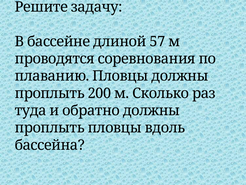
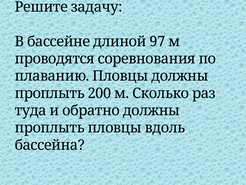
57: 57 -> 97
